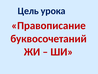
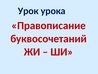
Цель: Цель -> Урок
